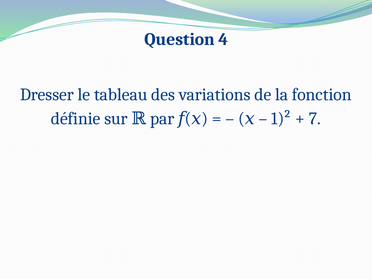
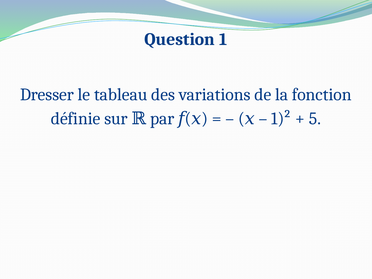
4: 4 -> 1
7: 7 -> 5
